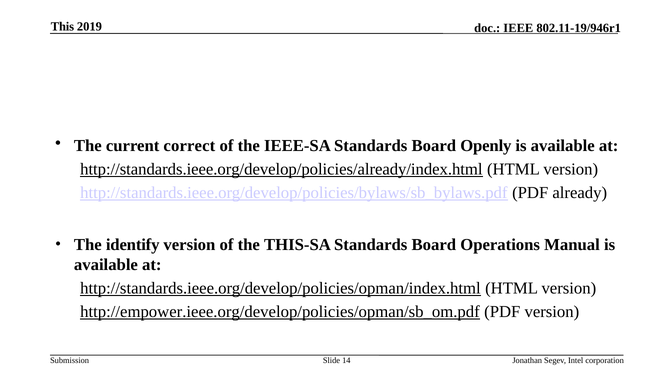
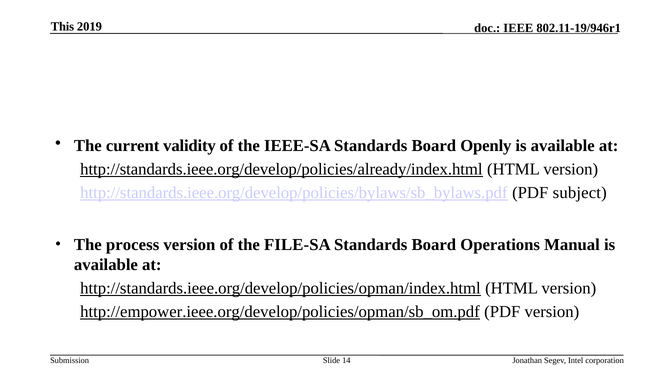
correct: correct -> validity
already: already -> subject
identify: identify -> process
THIS-SA: THIS-SA -> FILE-SA
